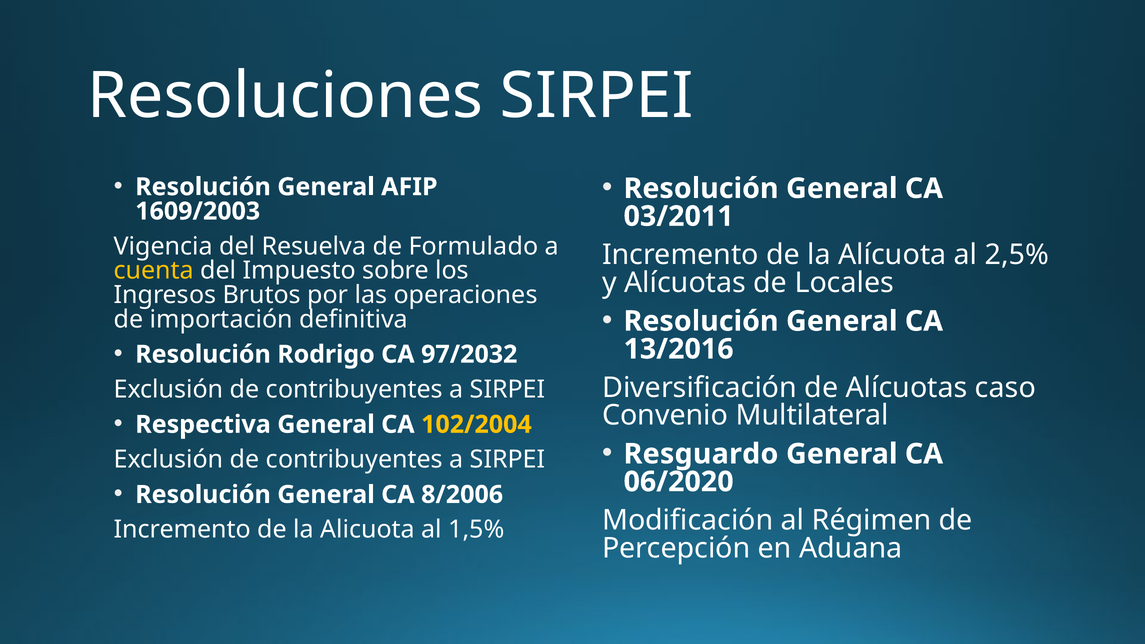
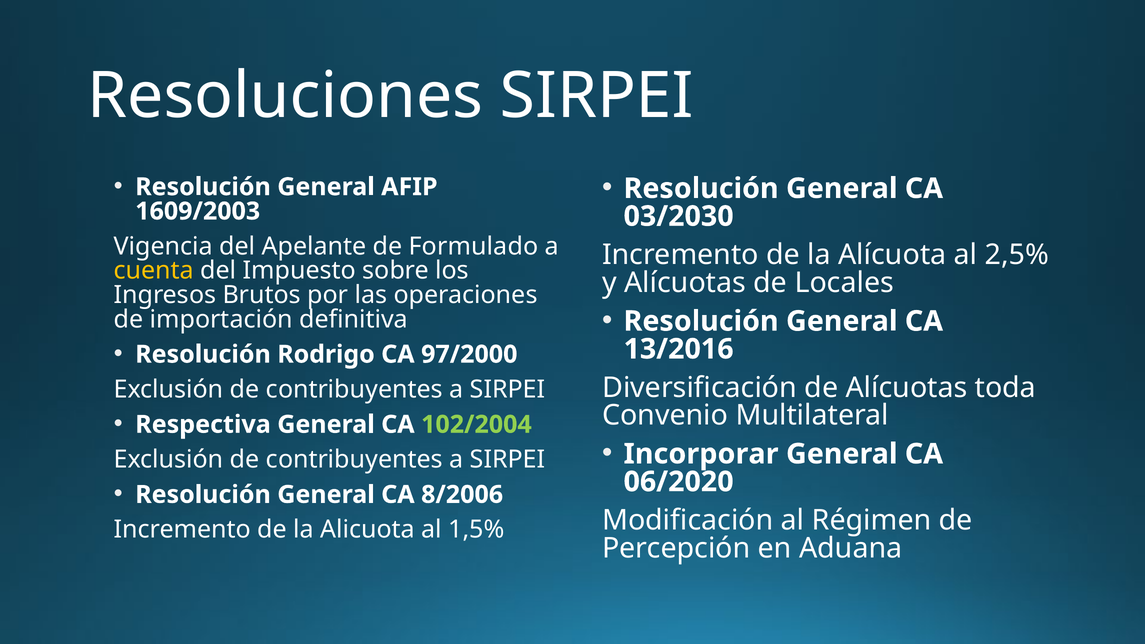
03/2011: 03/2011 -> 03/2030
Resuelva: Resuelva -> Apelante
97/2032: 97/2032 -> 97/2000
caso: caso -> toda
102/2004 colour: yellow -> light green
Resguardo: Resguardo -> Incorporar
